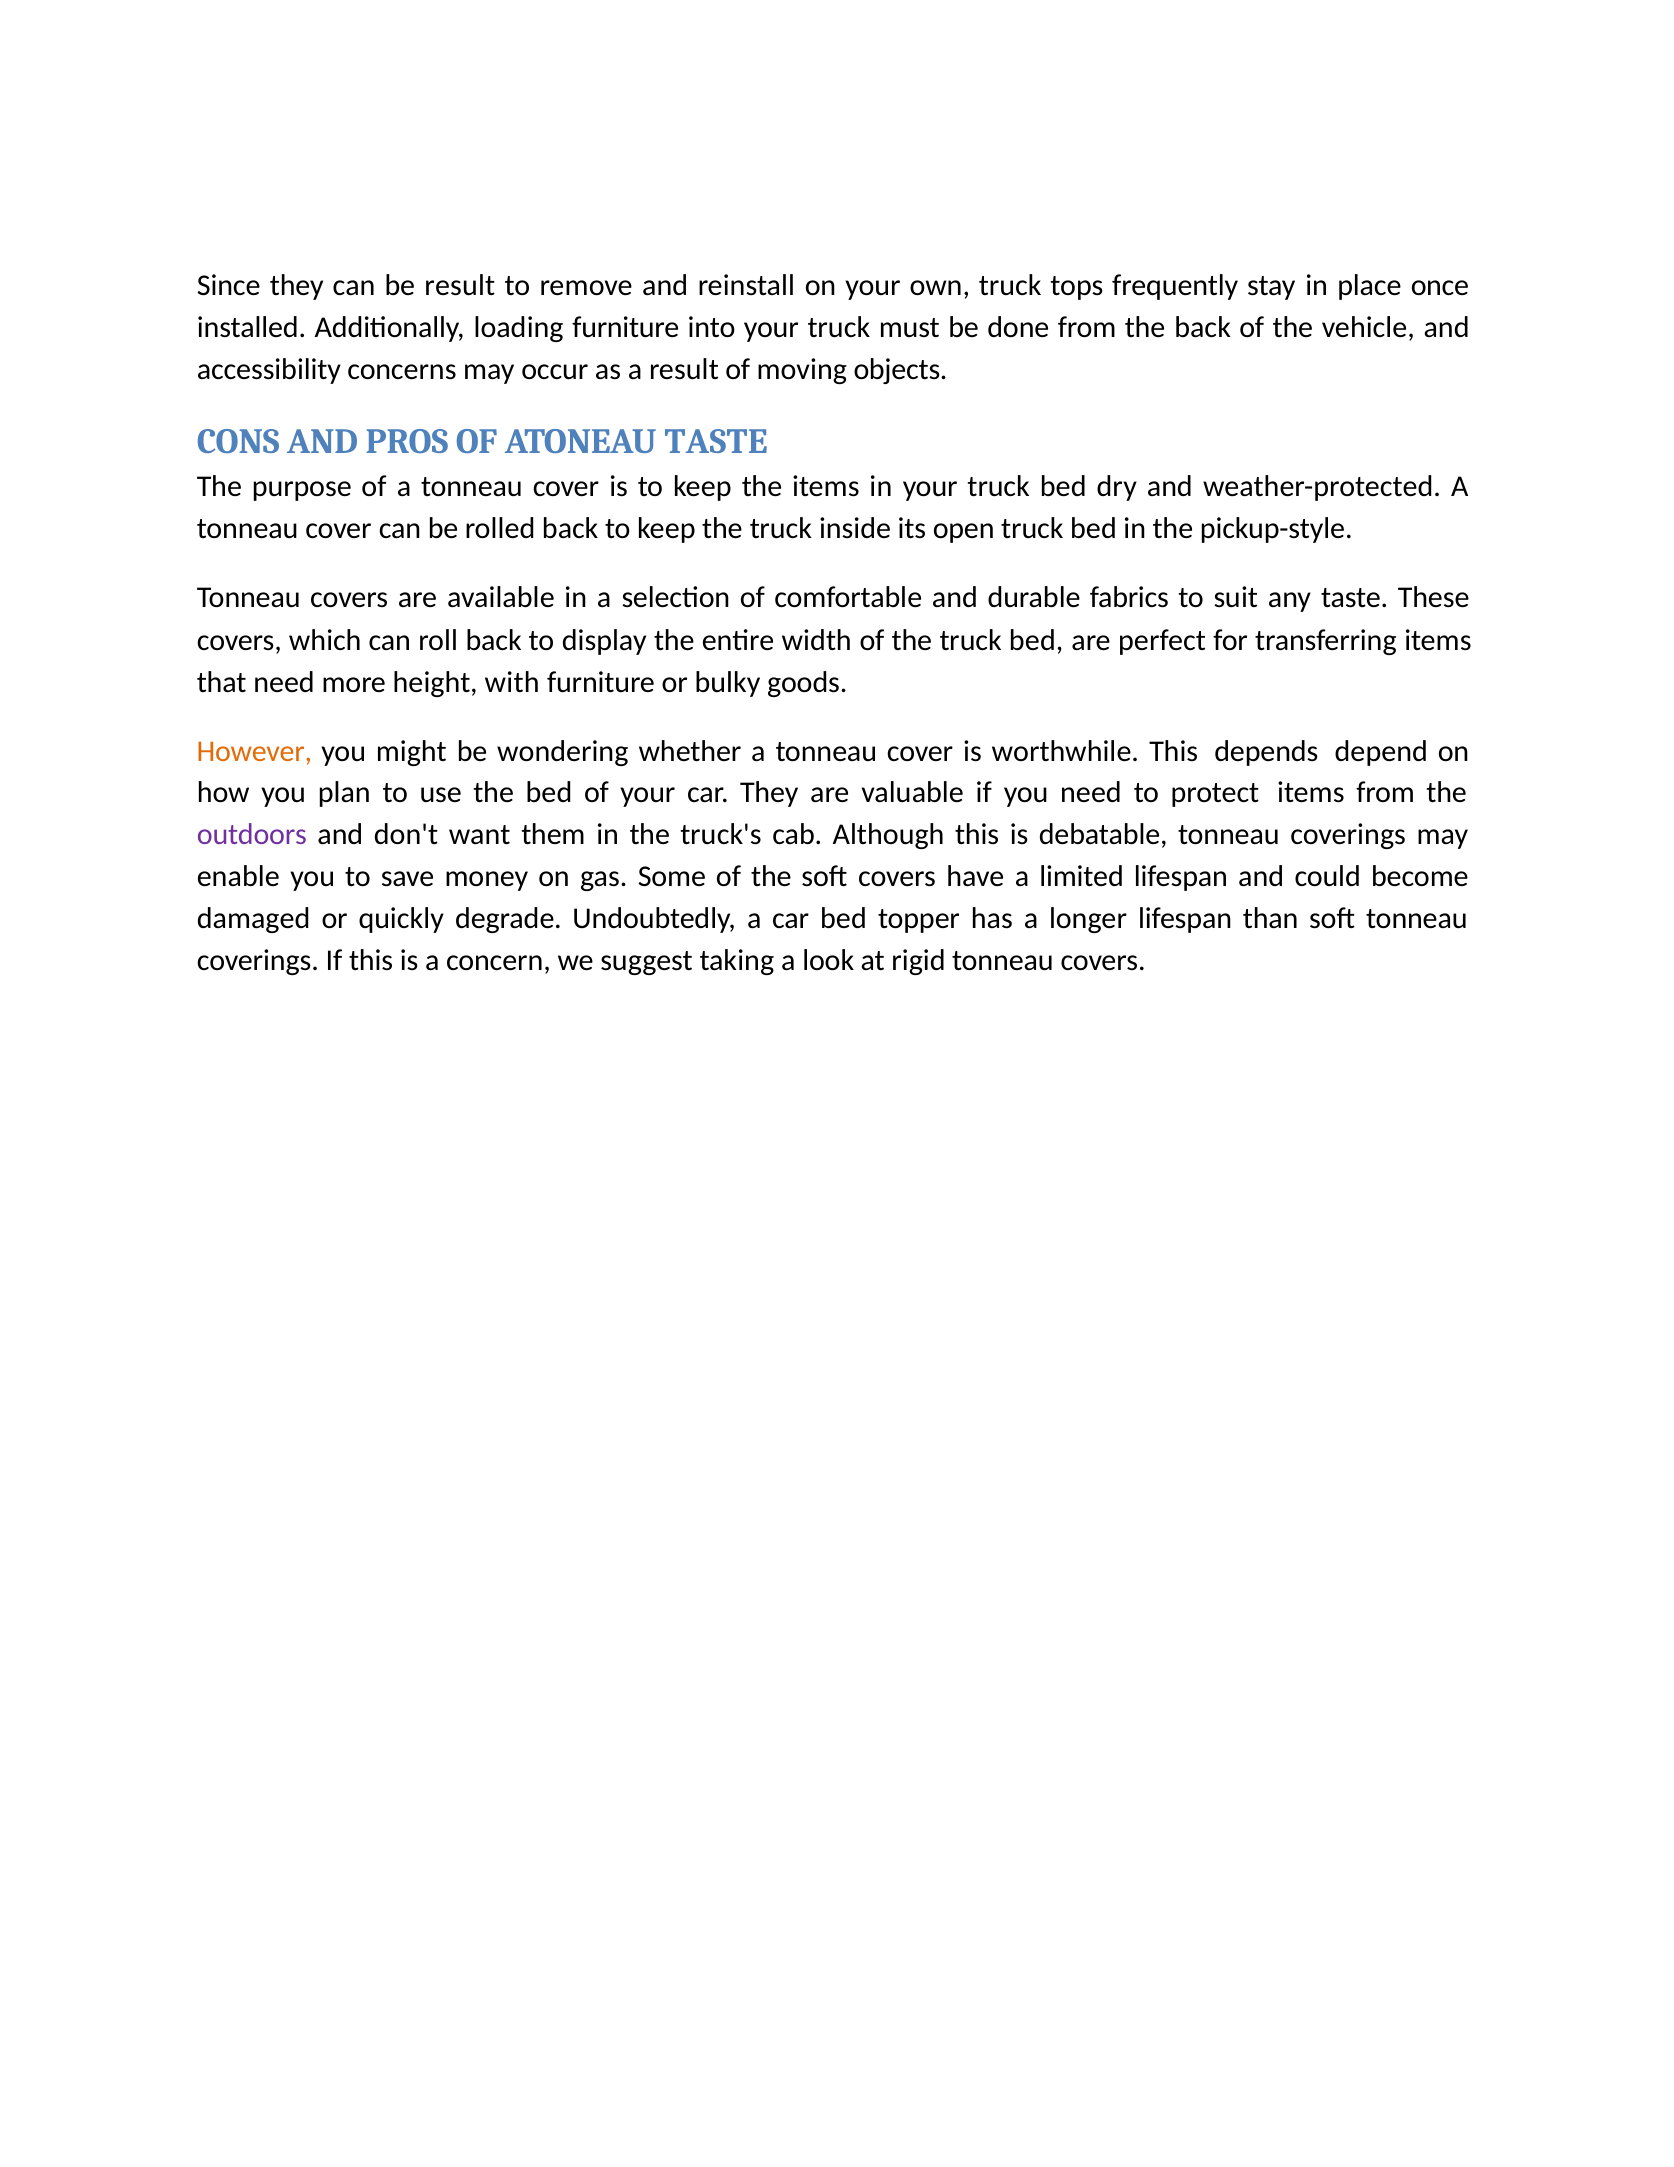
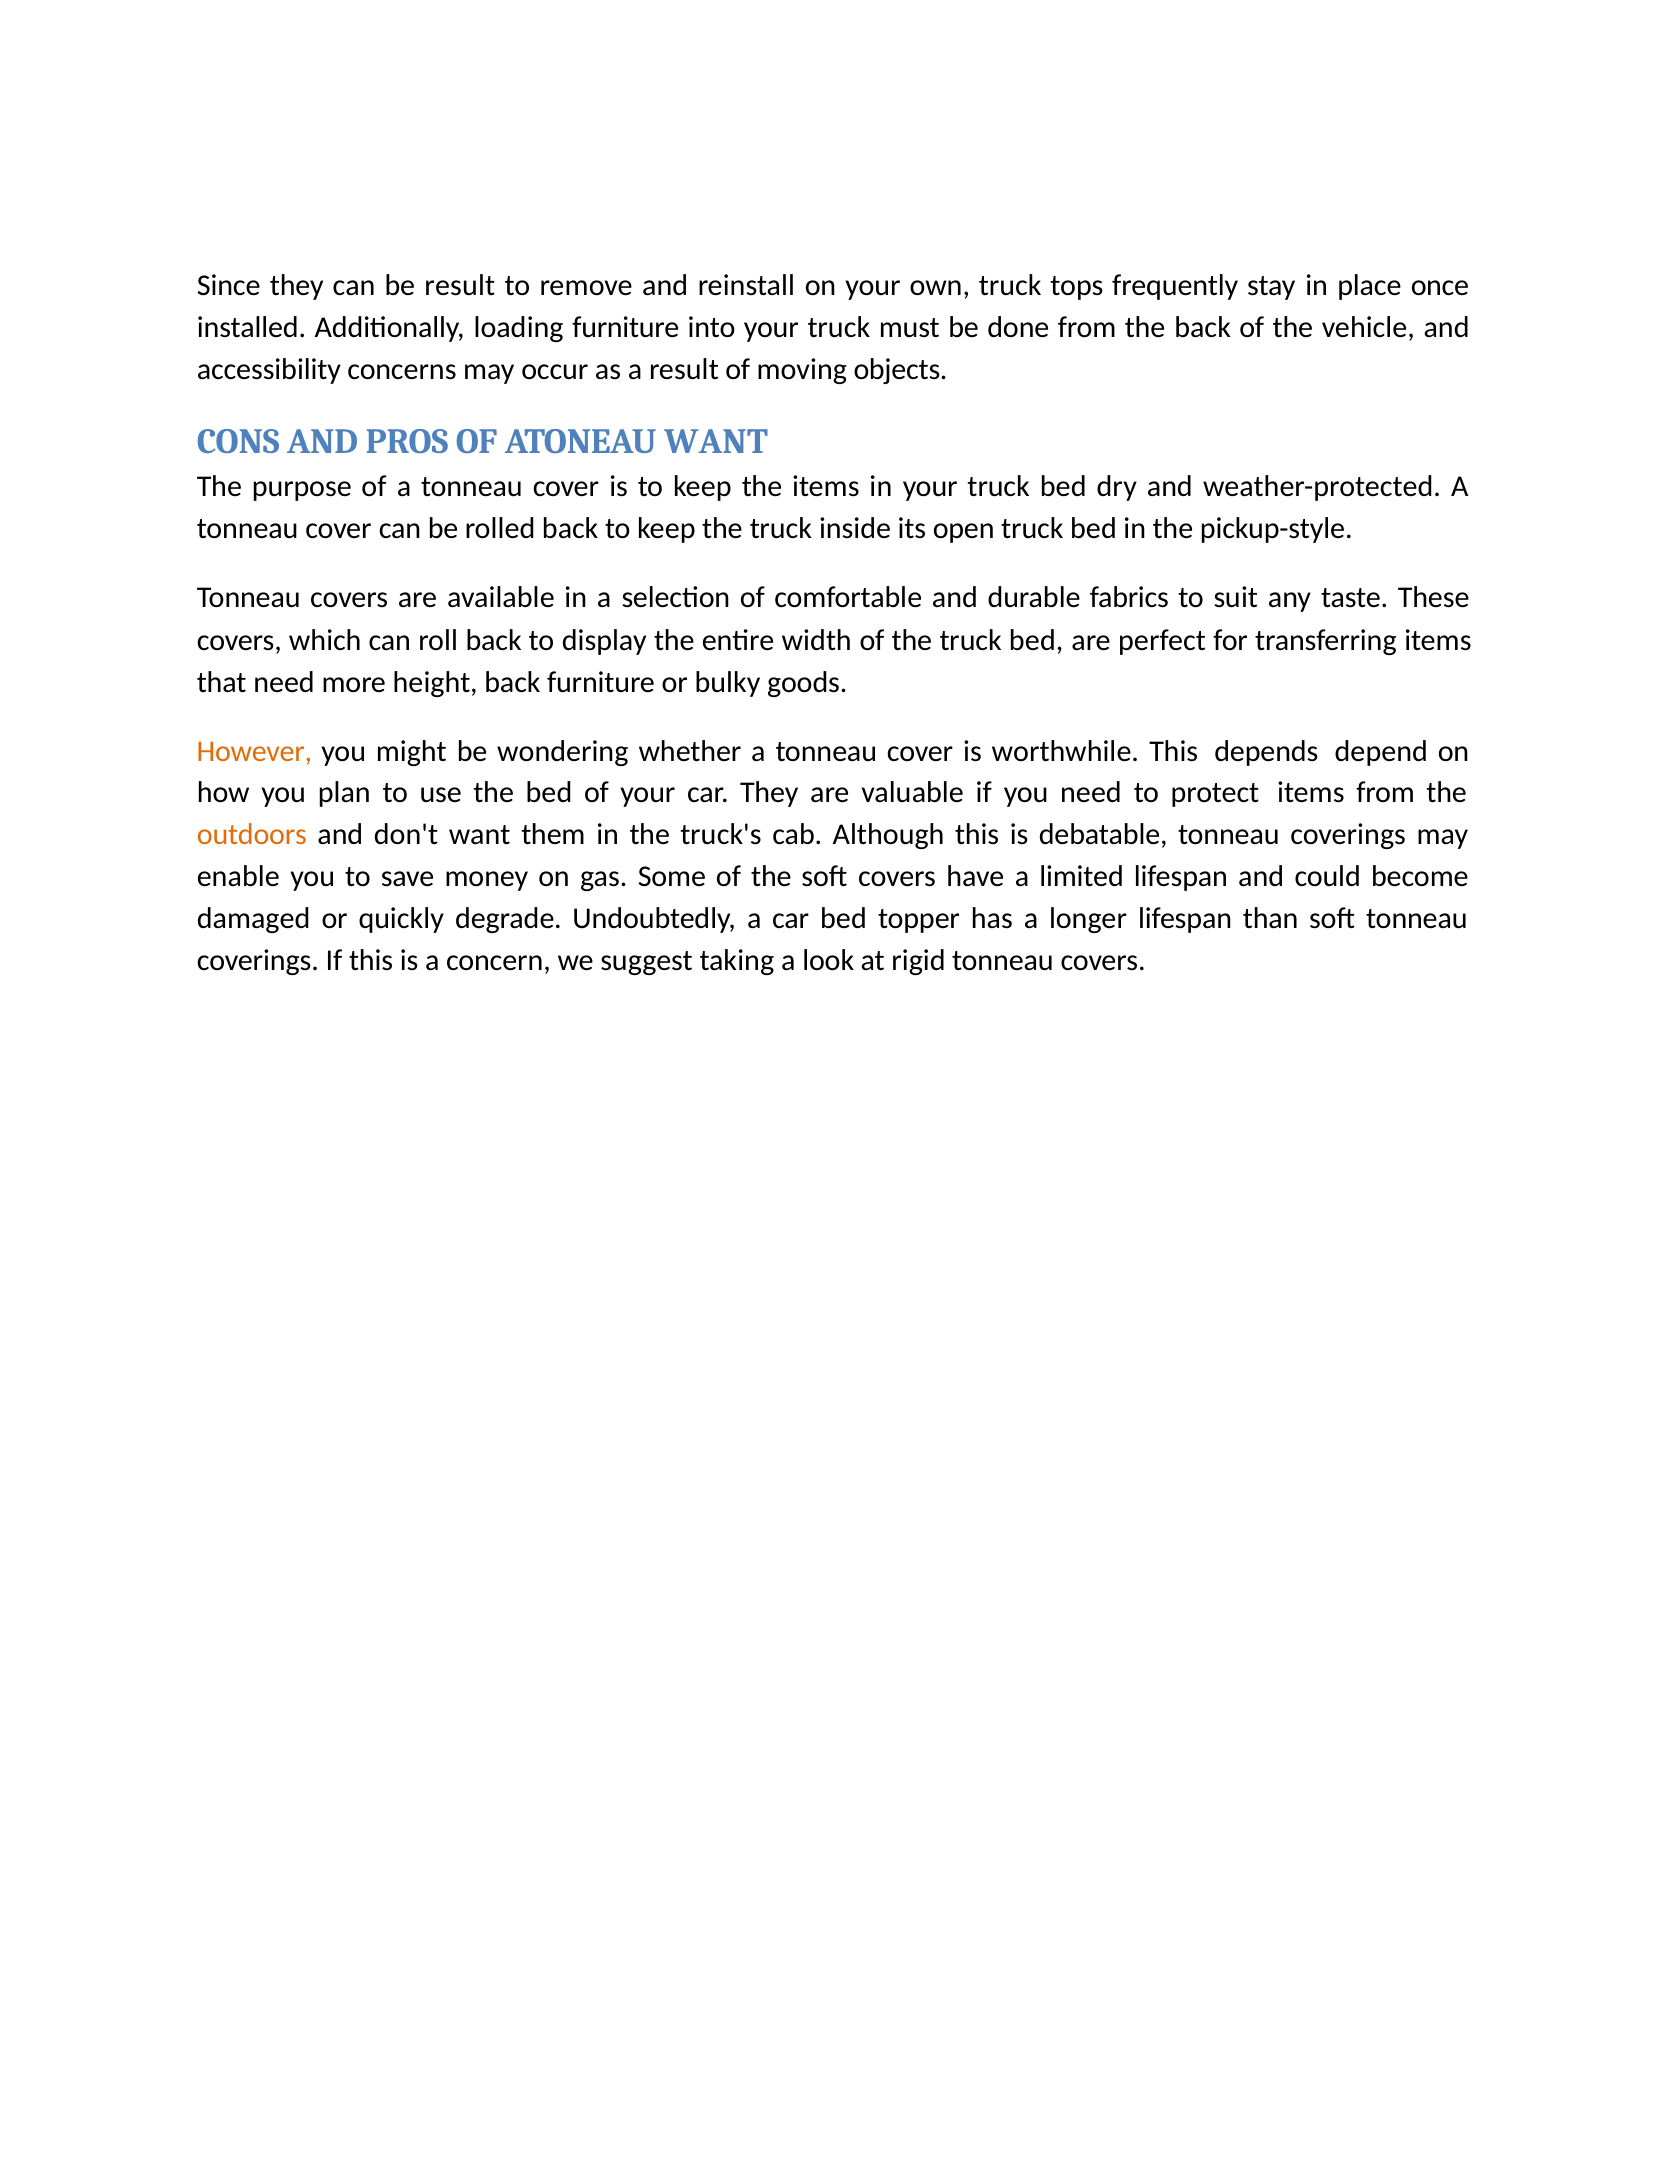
ATONEAU TASTE: TASTE -> WANT
height with: with -> back
outdoors colour: purple -> orange
